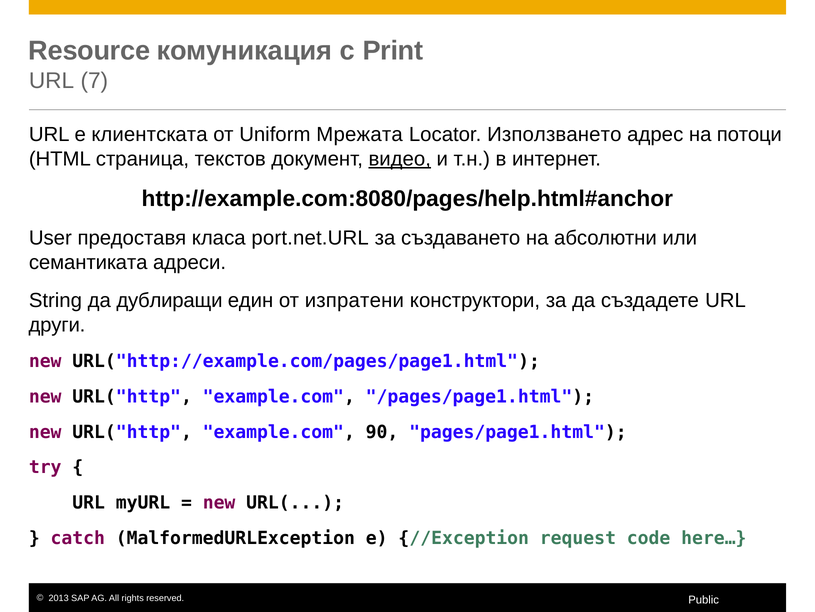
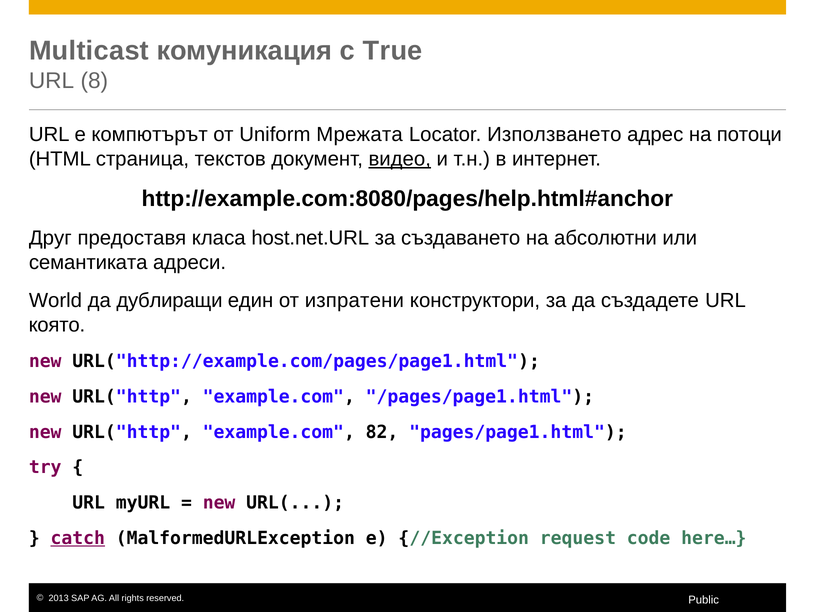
Resource: Resource -> Multicast
Print: Print -> True
7: 7 -> 8
клиентската: клиентската -> компютърът
User: User -> Друг
port.net.URL: port.net.URL -> host.net.URL
String: String -> World
други: други -> която
90: 90 -> 82
catch underline: none -> present
